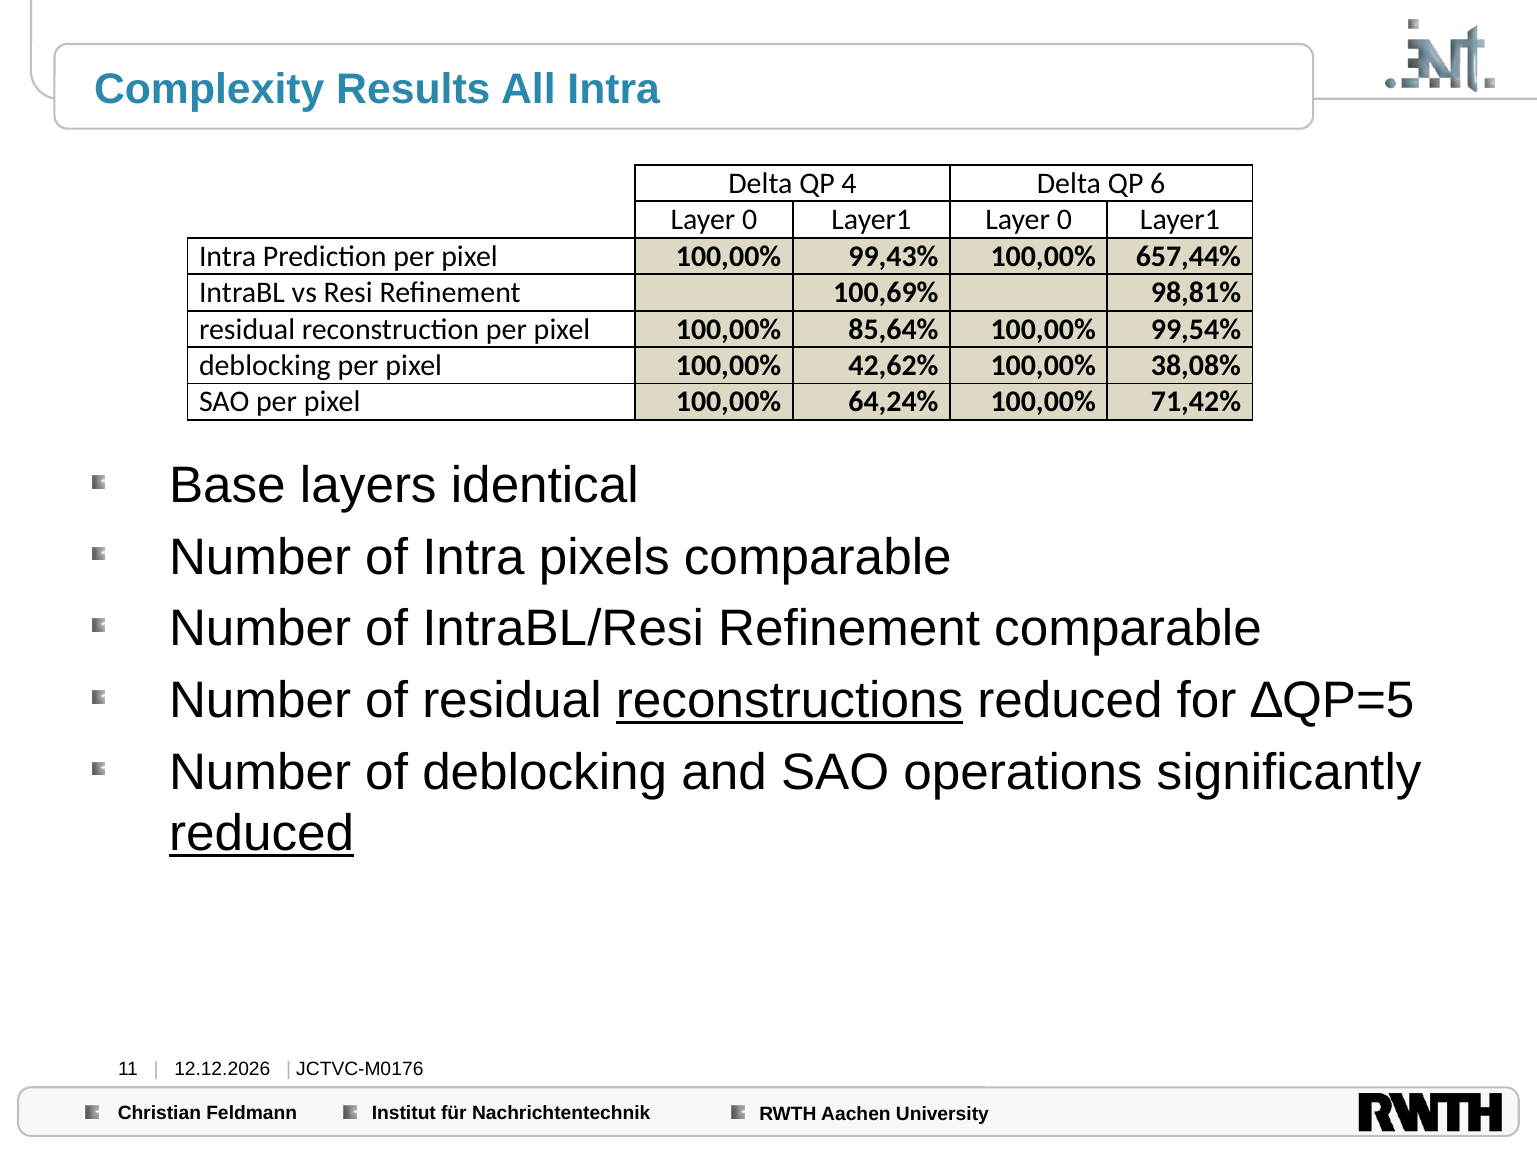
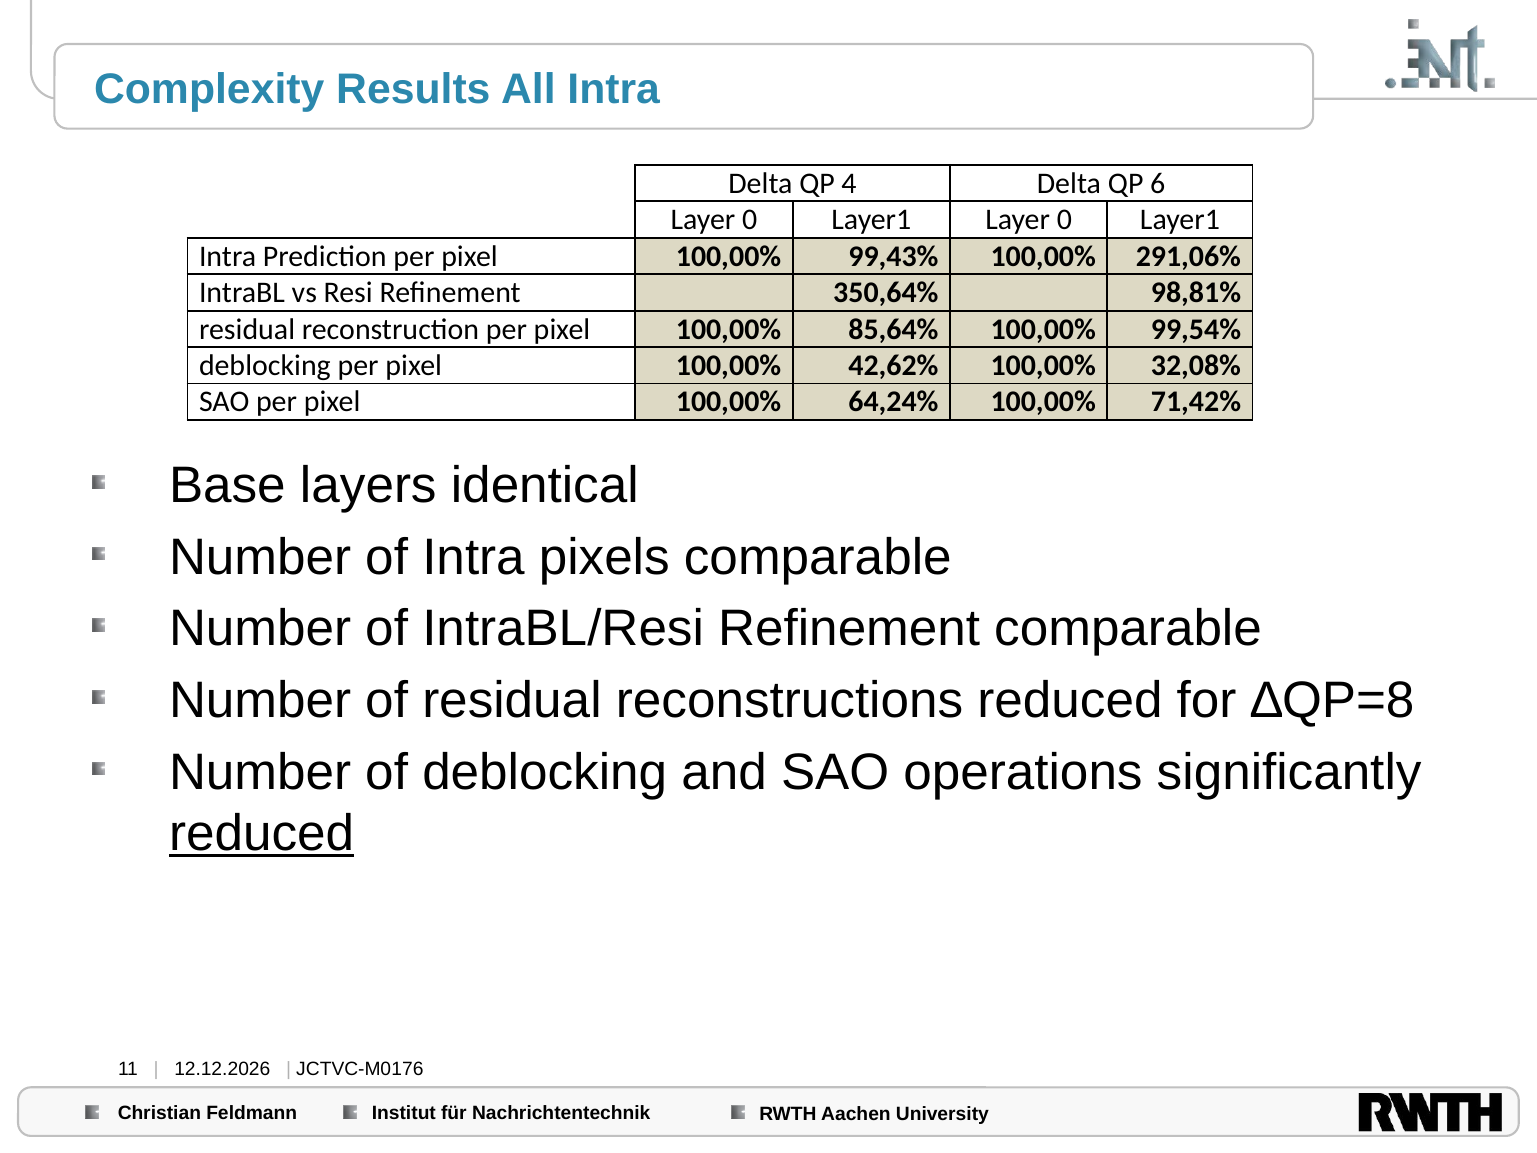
657,44%: 657,44% -> 291,06%
100,69%: 100,69% -> 350,64%
38,08%: 38,08% -> 32,08%
reconstructions underline: present -> none
∆QP=5: ∆QP=5 -> ∆QP=8
